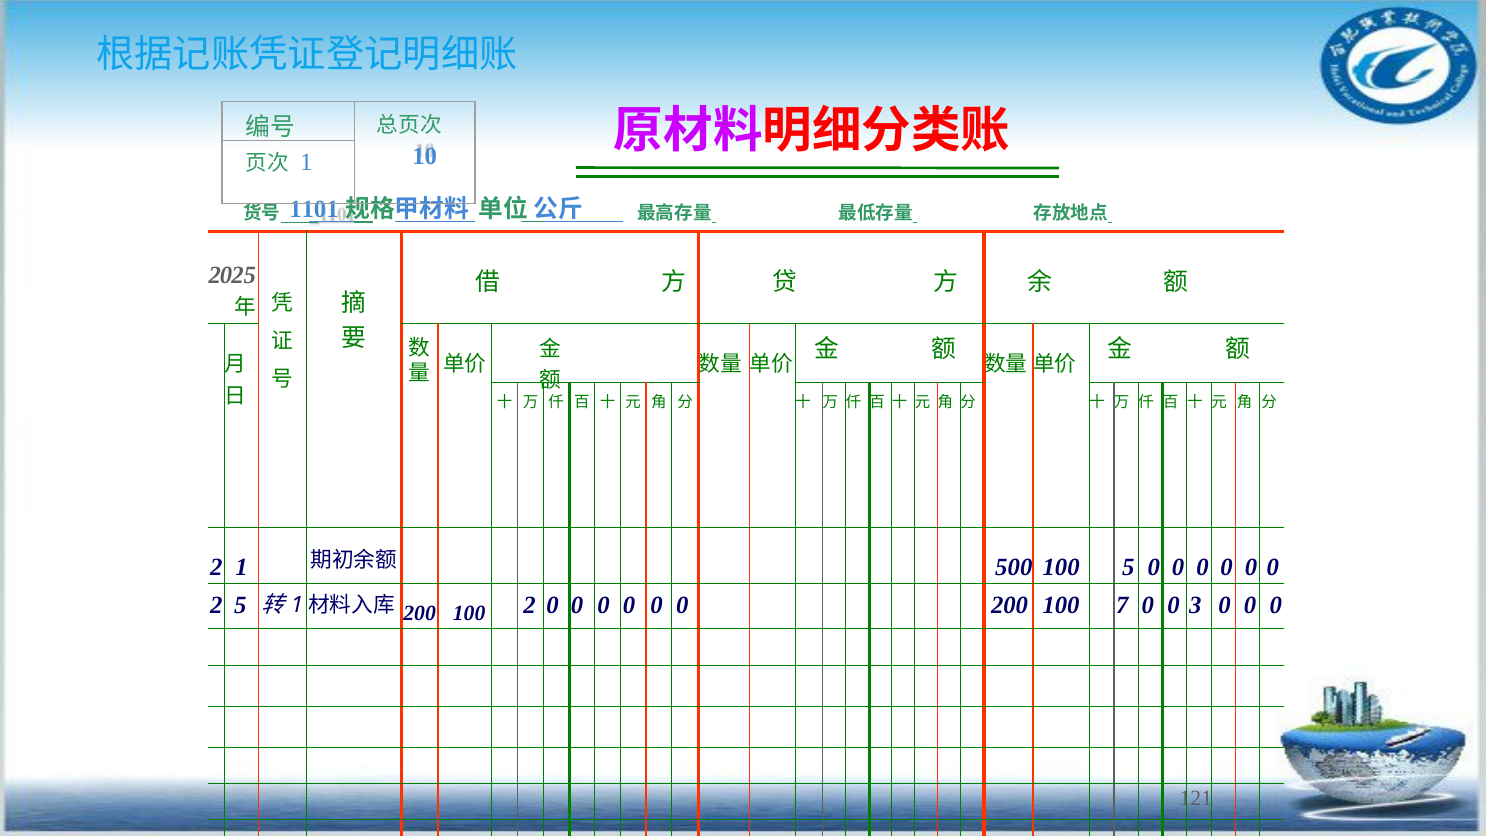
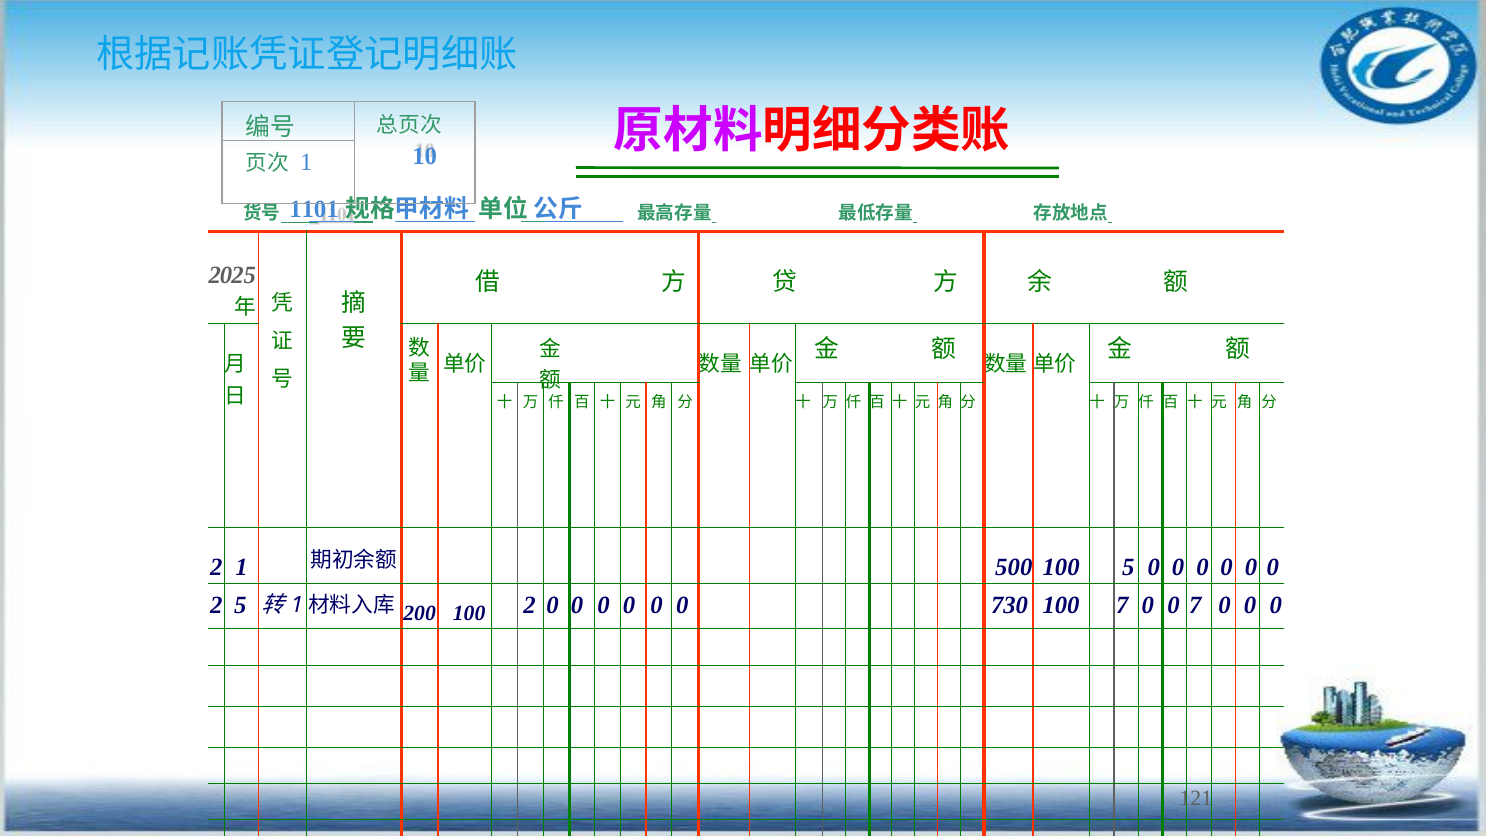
0 200: 200 -> 730
0 3: 3 -> 7
